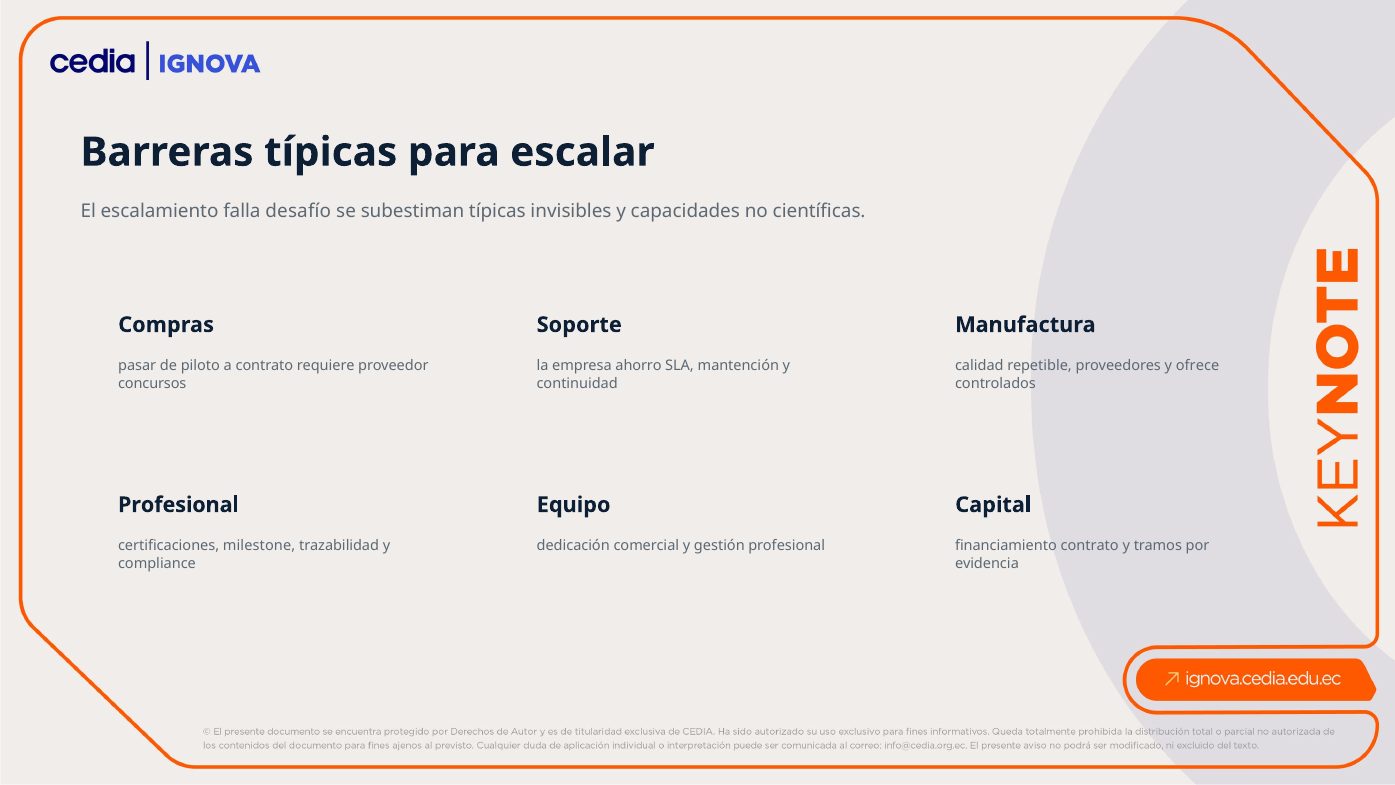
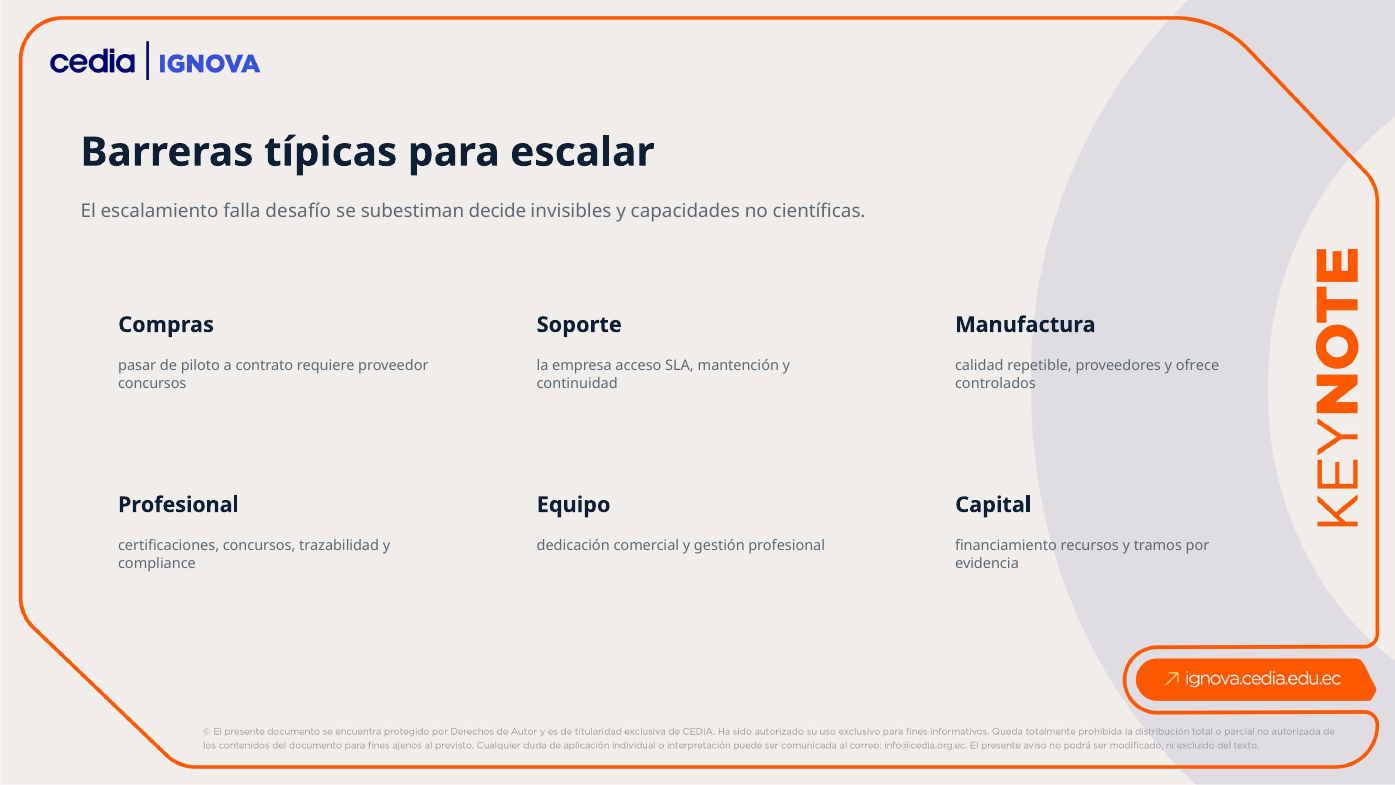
subestiman típicas: típicas -> decide
ahorro: ahorro -> acceso
certificaciones milestone: milestone -> concursos
financiamiento contrato: contrato -> recursos
